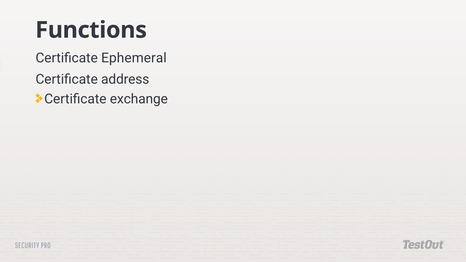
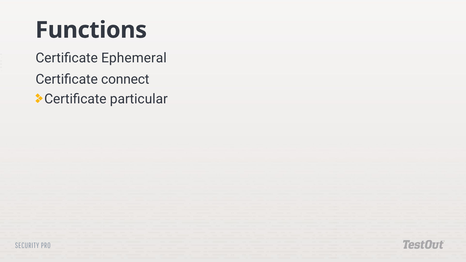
address: address -> connect
exchange: exchange -> particular
